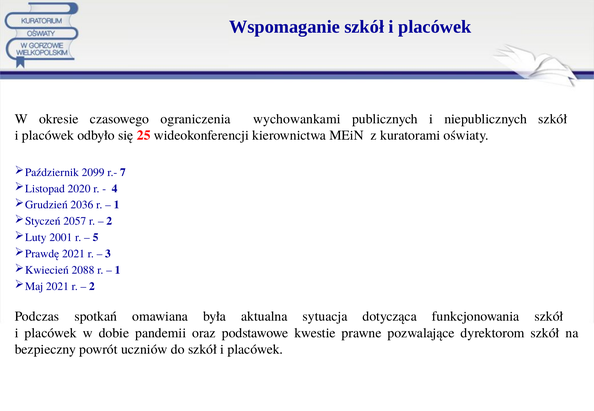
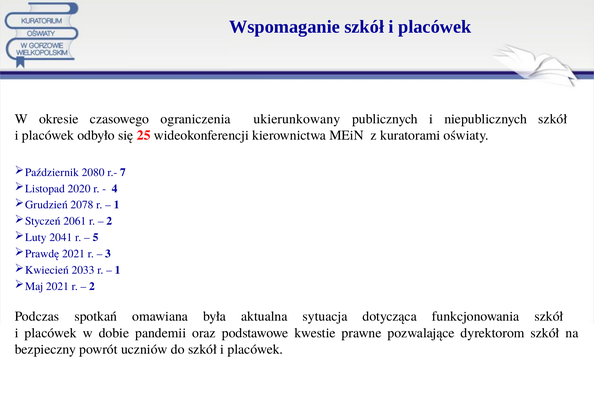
wychowankami: wychowankami -> ukierunkowany
2099: 2099 -> 2080
2036: 2036 -> 2078
2057: 2057 -> 2061
2001: 2001 -> 2041
2088: 2088 -> 2033
